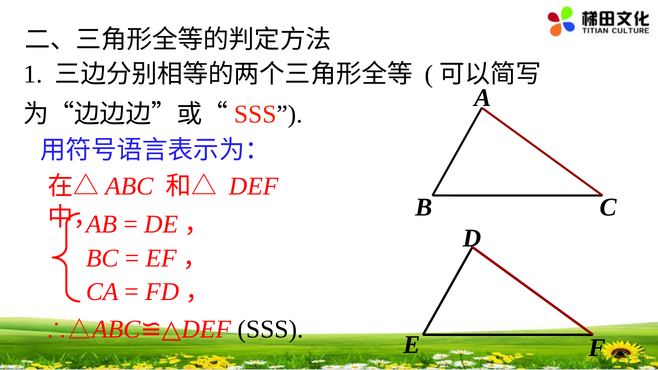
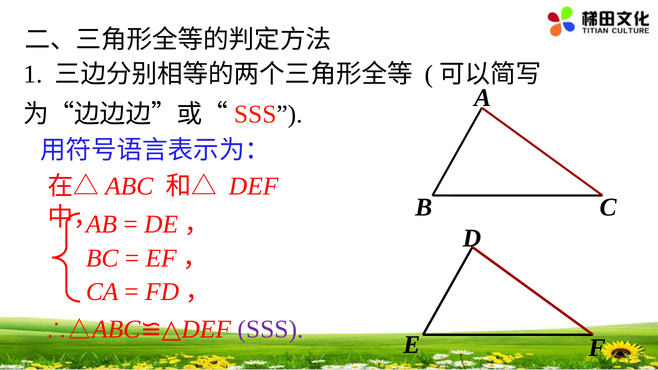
SSS at (270, 330) colour: black -> purple
